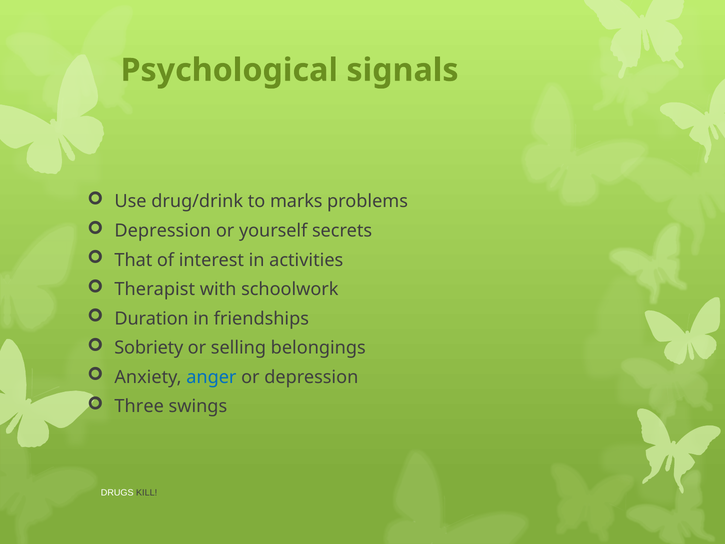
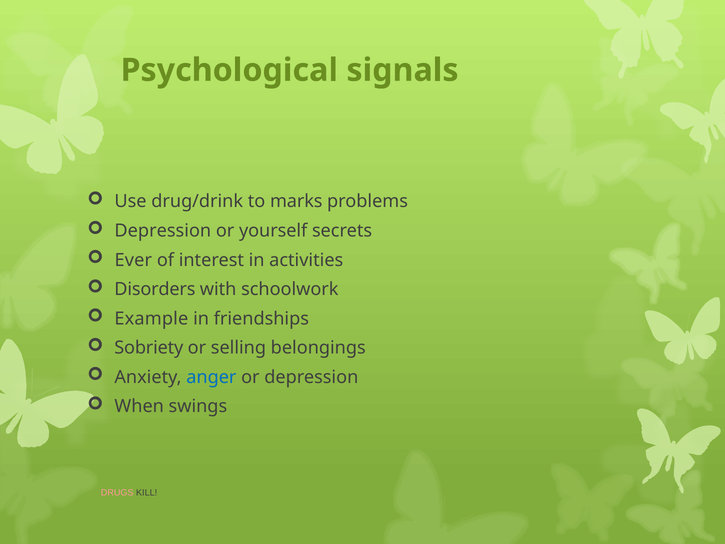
That: That -> Ever
Therapist: Therapist -> Disorders
Duration: Duration -> Example
Three: Three -> When
DRUGS colour: white -> pink
